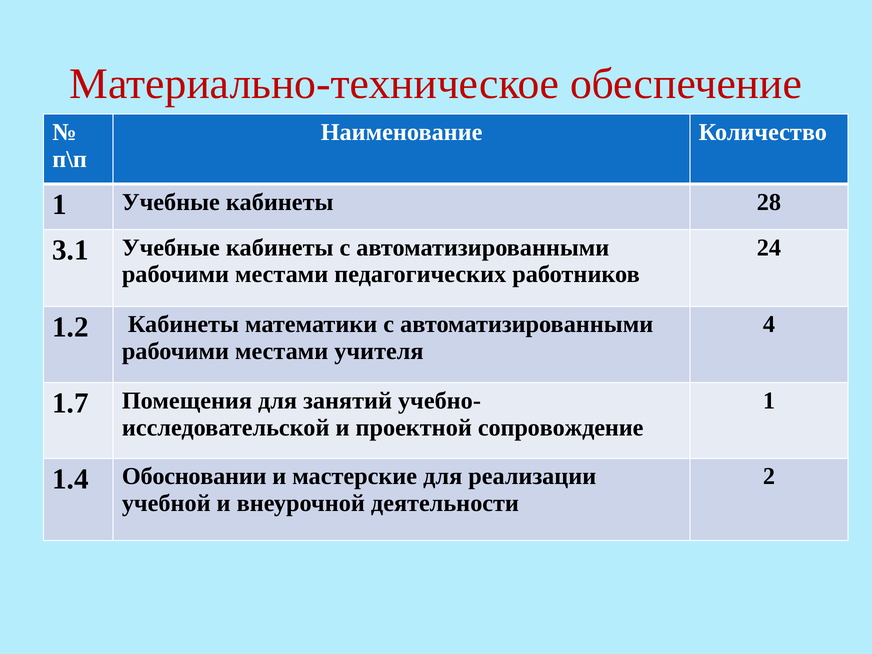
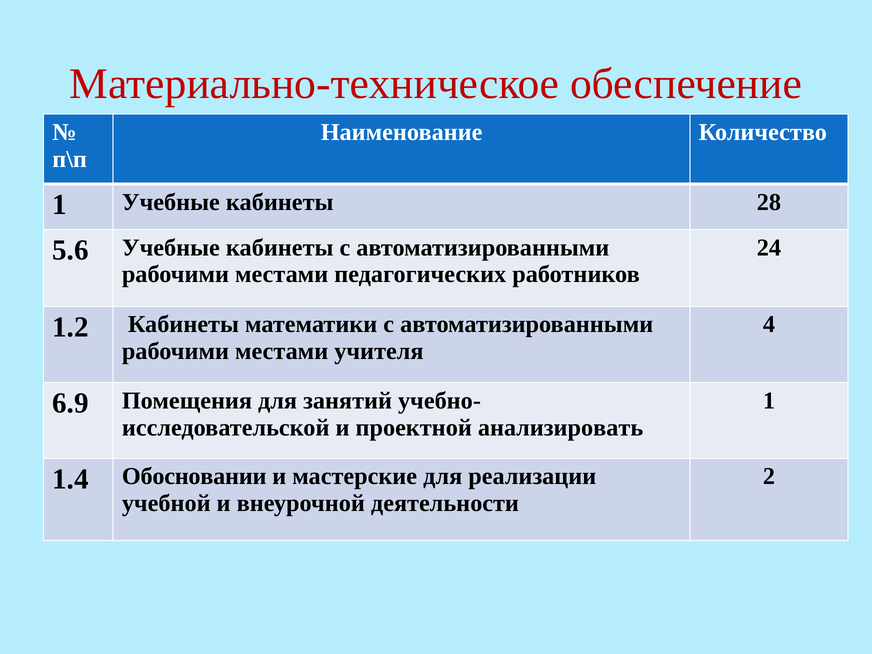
3.1: 3.1 -> 5.6
1.7: 1.7 -> 6.9
сопровождение: сопровождение -> анализировать
